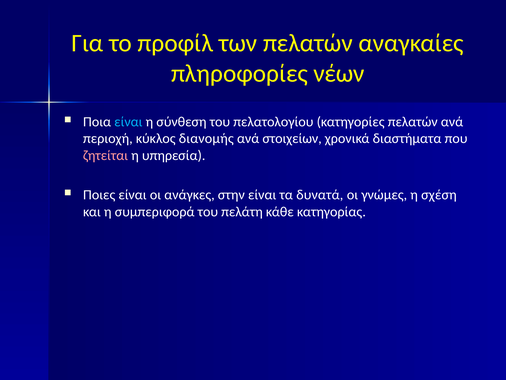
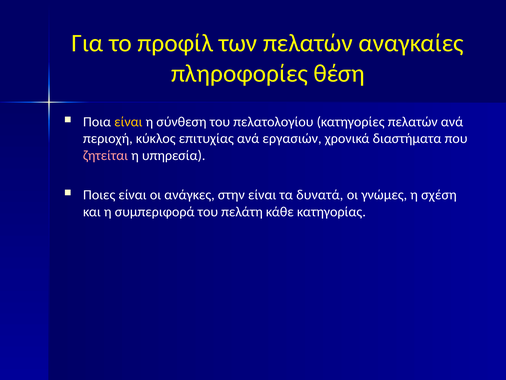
νέων: νέων -> θέση
είναι at (128, 122) colour: light blue -> yellow
διανομής: διανομής -> επιτυχίας
στοιχείων: στοιχείων -> εργασιών
